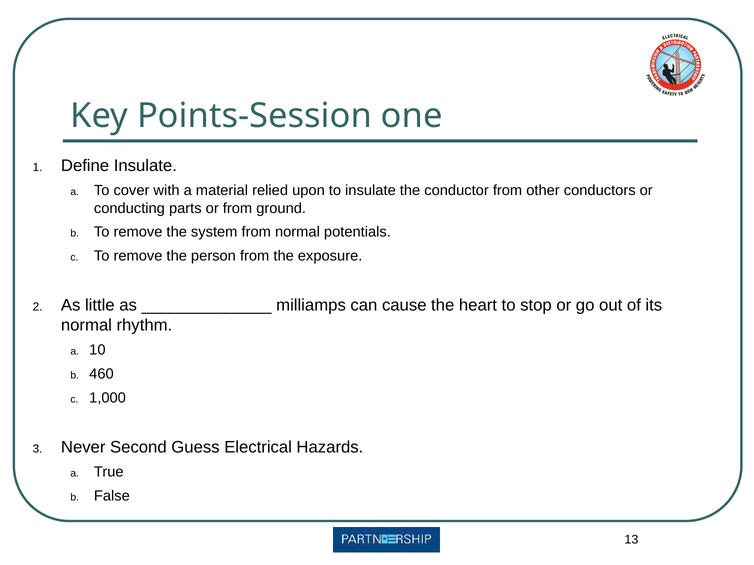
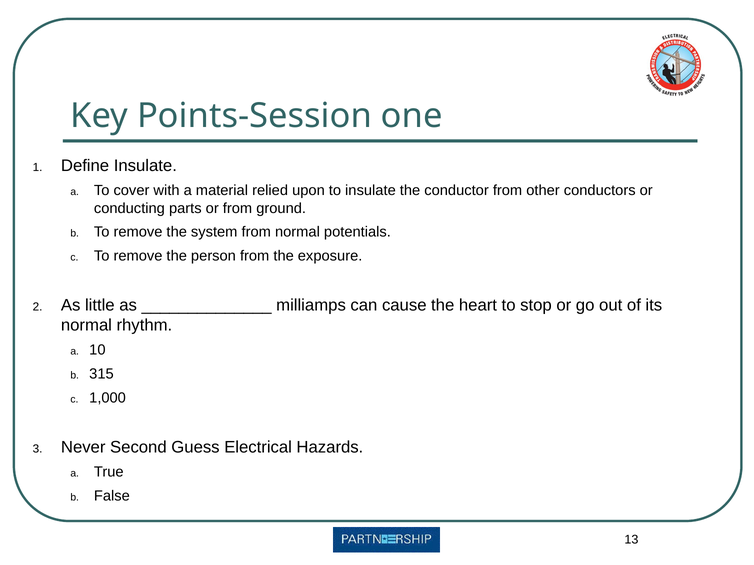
460: 460 -> 315
